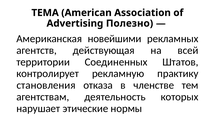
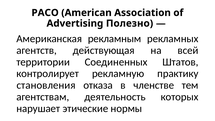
ТЕМА: ТЕМА -> РАСО
новейшими: новейшими -> рекламным
